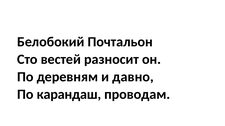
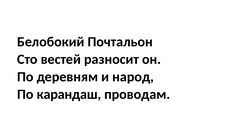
давно: давно -> народ
